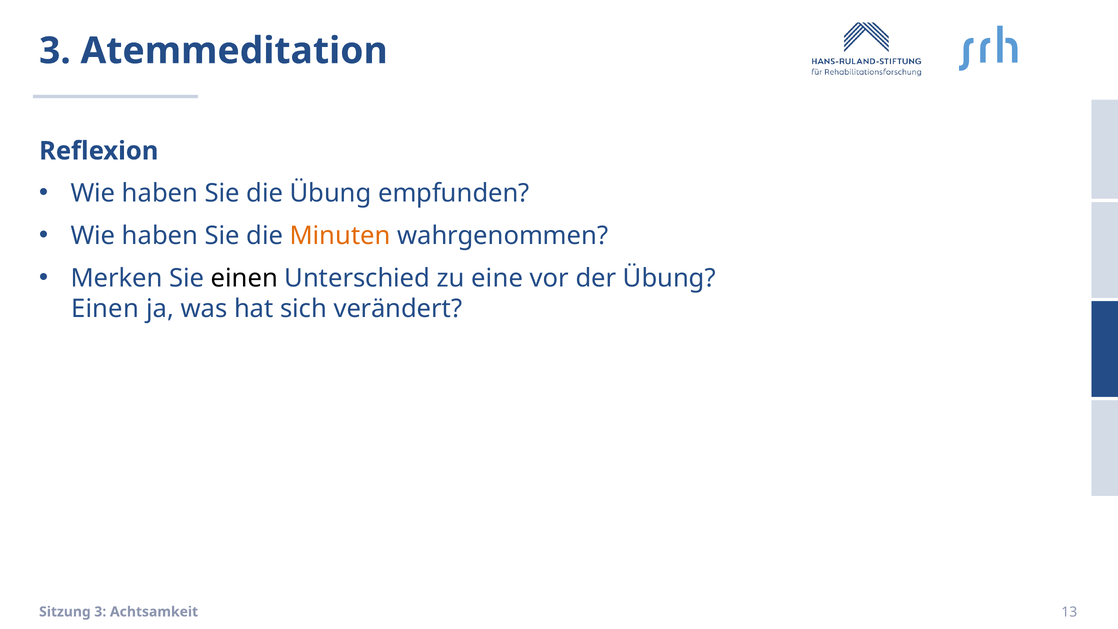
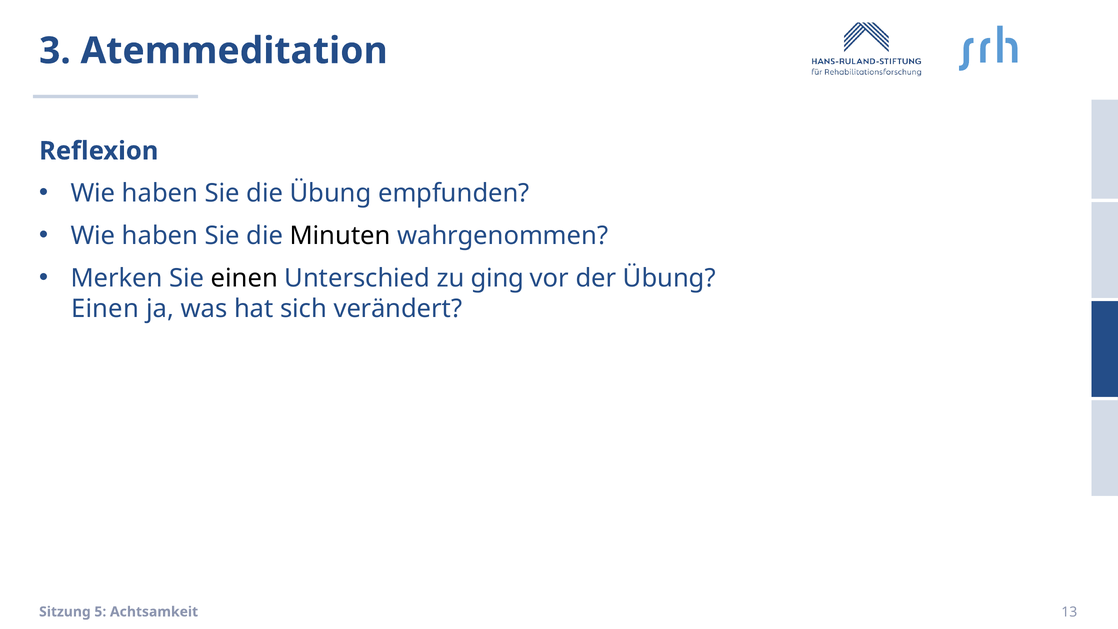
Minuten colour: orange -> black
eine: eine -> ging
Sitzung 3: 3 -> 5
